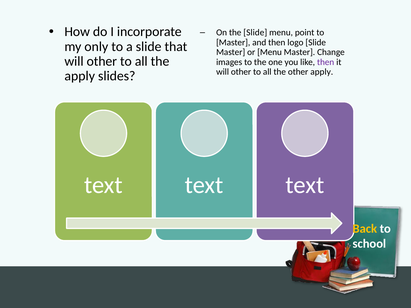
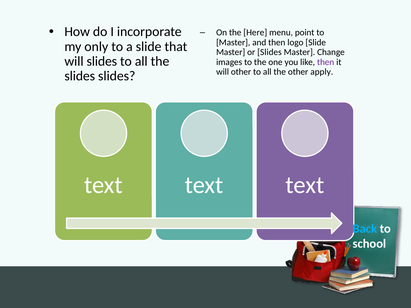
the Slide: Slide -> Here
or Menu: Menu -> Slides
other at (102, 61): other -> slides
apply at (80, 76): apply -> slides
Back colour: yellow -> light blue
